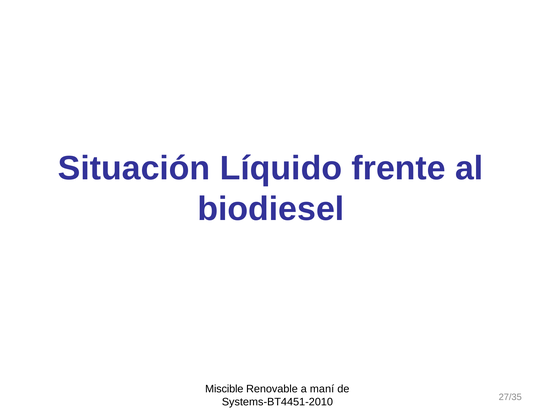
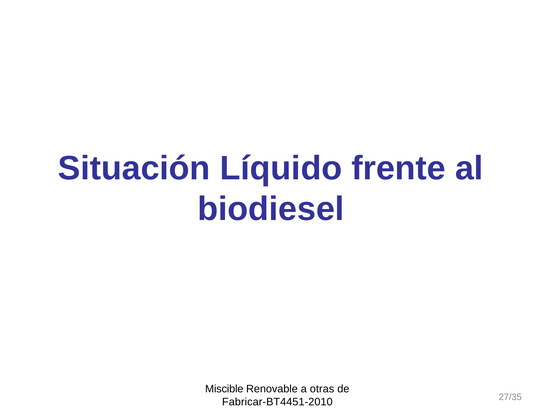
maní: maní -> otras
Systems-BT4451-2010: Systems-BT4451-2010 -> Fabricar-BT4451-2010
